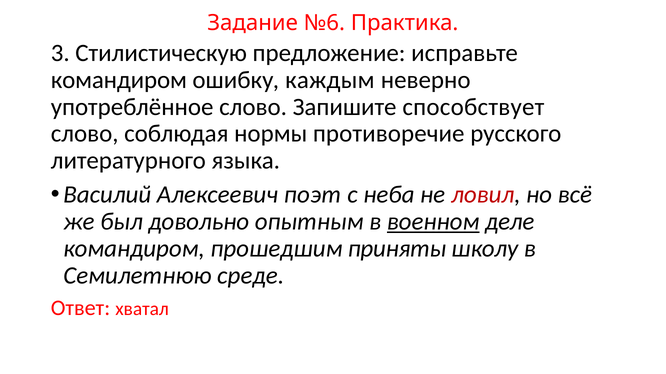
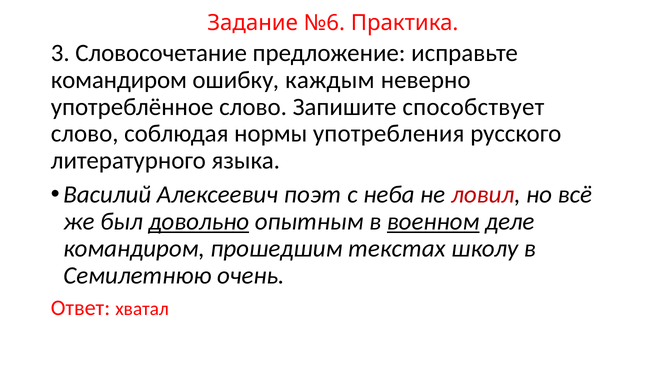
Стилистическую: Стилистическую -> Словосочетание
противоречие: противоречие -> употребления
довольно underline: none -> present
приняты: приняты -> текстах
среде: среде -> очень
